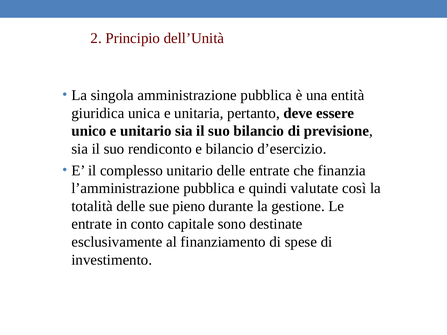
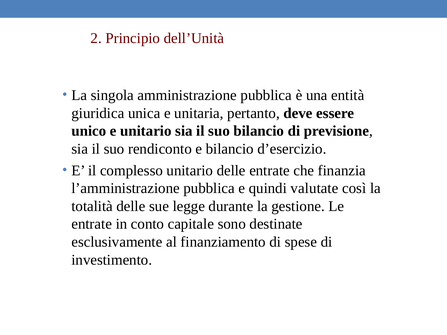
pieno: pieno -> legge
